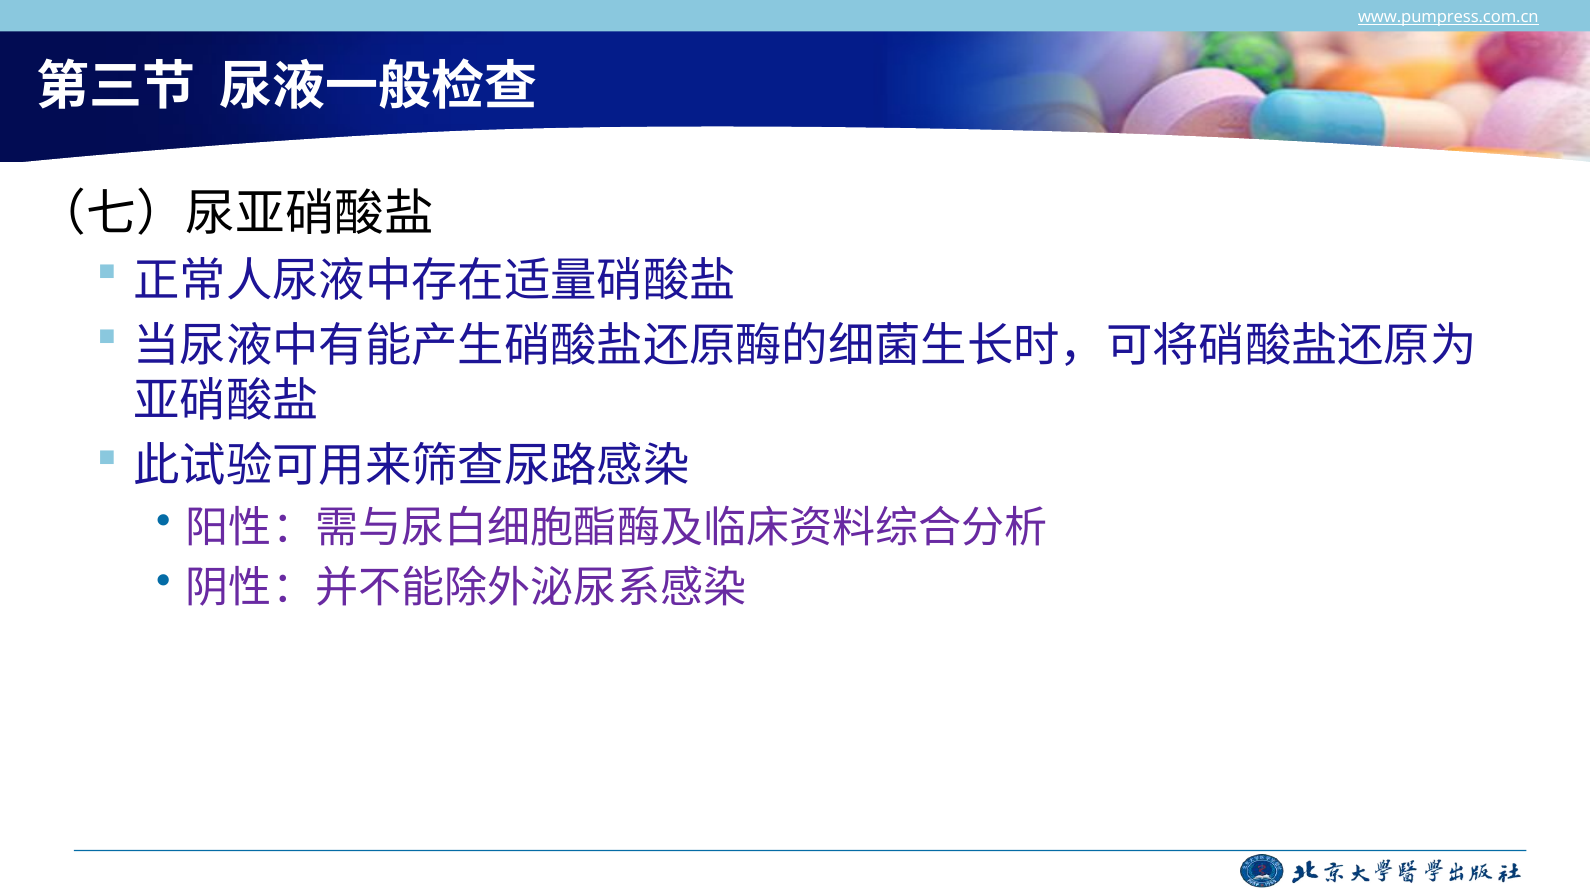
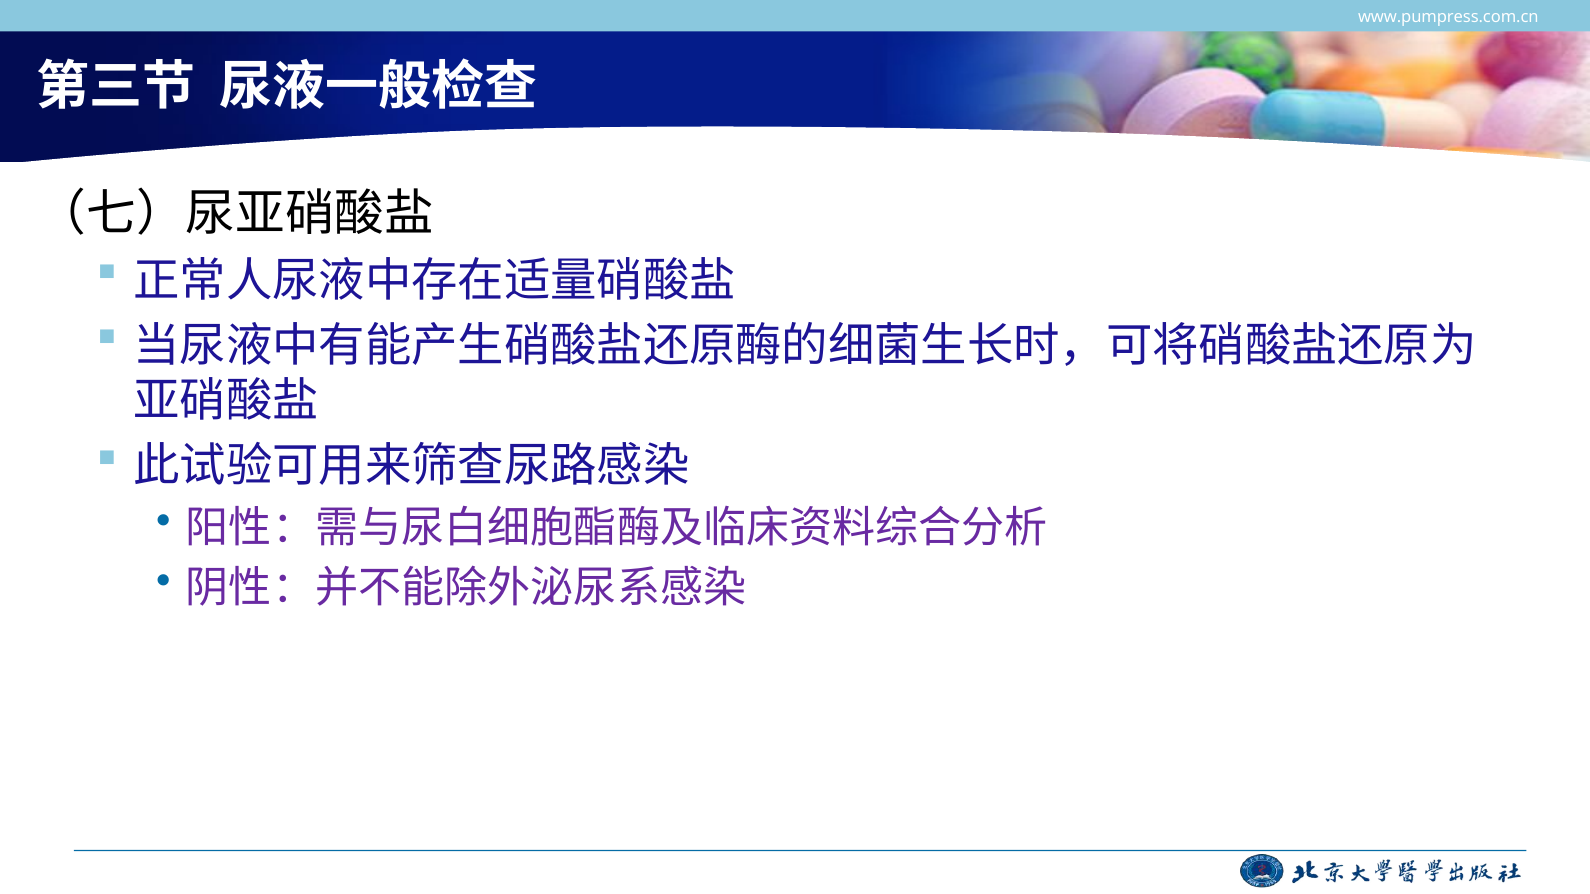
www.pumpress.com.cn underline: present -> none
